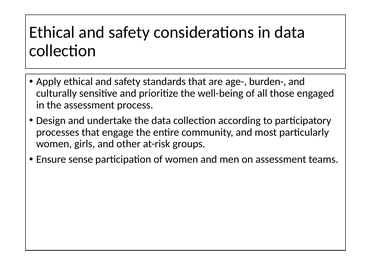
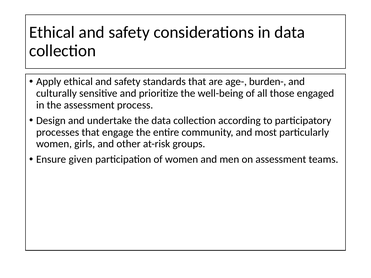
sense: sense -> given
